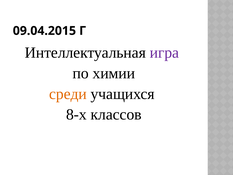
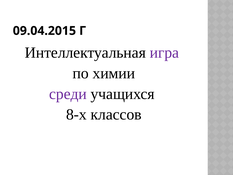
среди colour: orange -> purple
